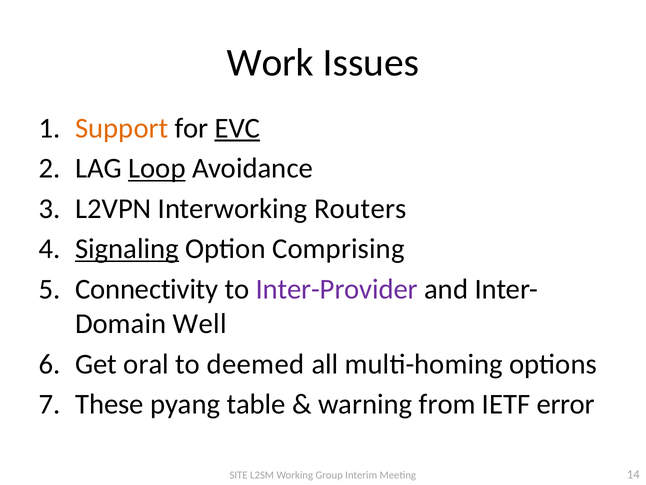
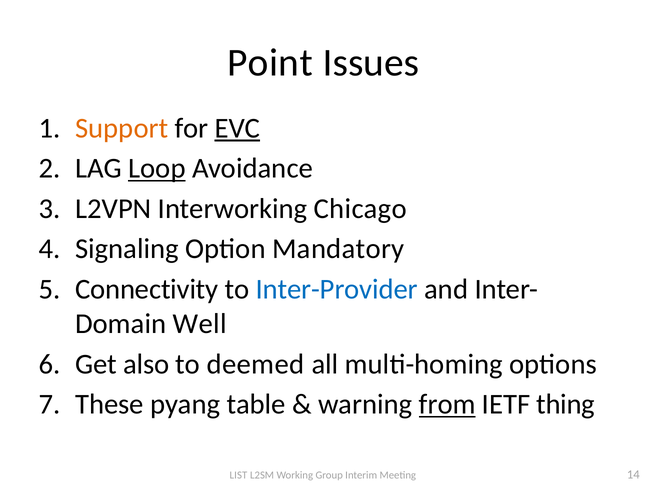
Work: Work -> Point
Routers: Routers -> Chicago
Signaling underline: present -> none
Comprising: Comprising -> Mandatory
Inter-Provider colour: purple -> blue
oral: oral -> also
from underline: none -> present
error: error -> thing
SITE: SITE -> LIST
